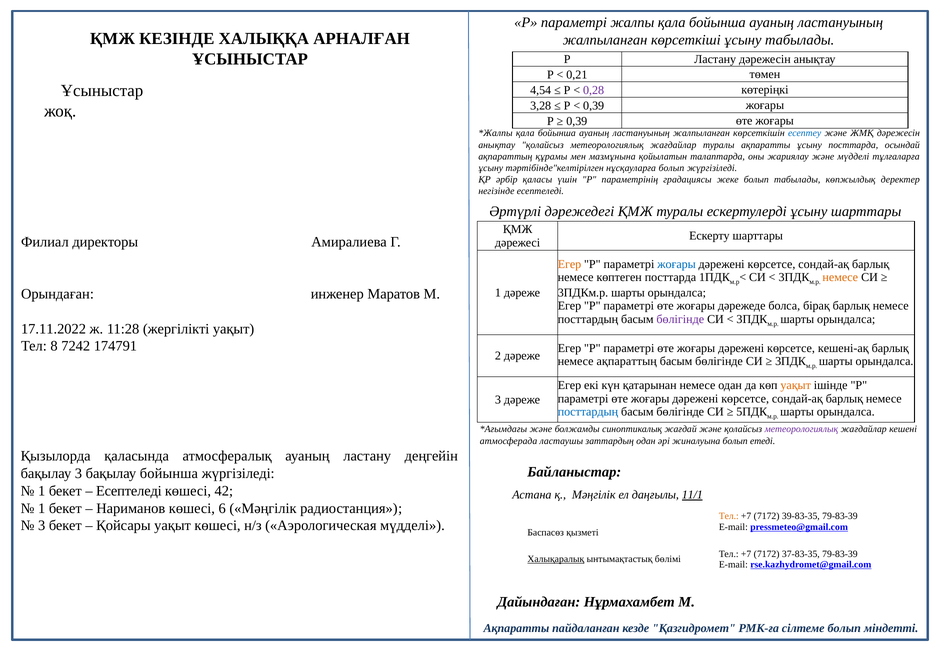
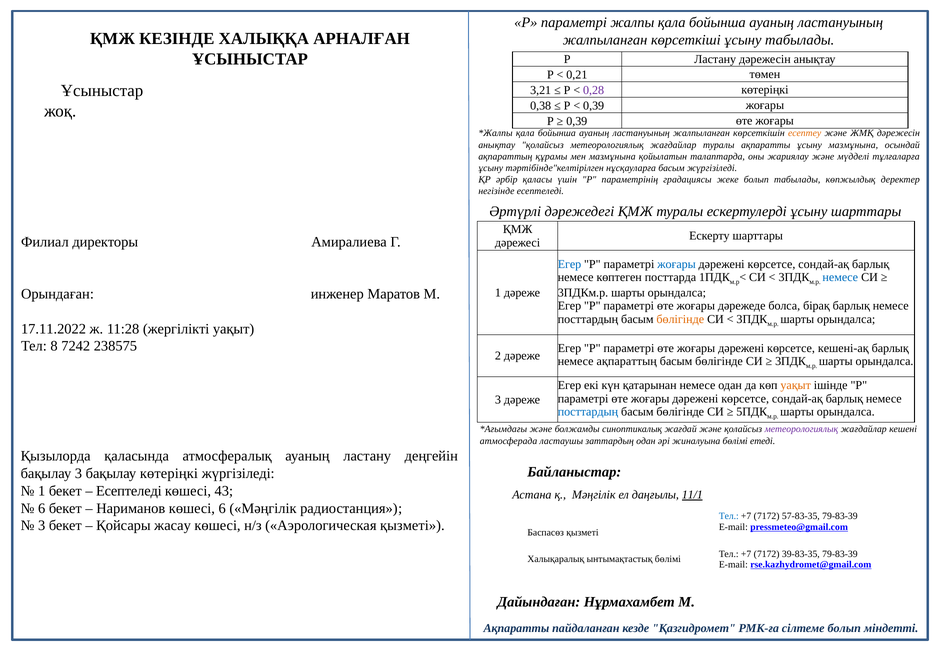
4,54: 4,54 -> 3,21
3,28: 3,28 -> 0,38
есептеу colour: blue -> orange
ұсыну посттарда: посттарда -> мазмұнына
нұсқауларға болып: болып -> басым
Егер at (570, 264) colour: orange -> blue
немесе at (840, 277) colour: orange -> blue
бөлігінде at (680, 319) colour: purple -> orange
174791: 174791 -> 238575
жиналуына болып: болып -> бөлімі
бақылау бойынша: бойынша -> көтеріңкі
42: 42 -> 43
1 at (42, 508): 1 -> 6
Тел at (729, 516) colour: orange -> blue
39-83-35: 39-83-35 -> 57-83-35
Қойсары уақыт: уақыт -> жасау
Аэрологическая мүдделі: мүдделі -> қызметі
37-83-35: 37-83-35 -> 39-83-35
Халықаралық underline: present -> none
